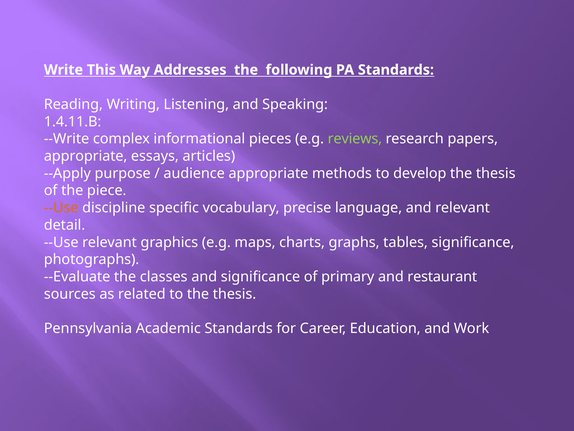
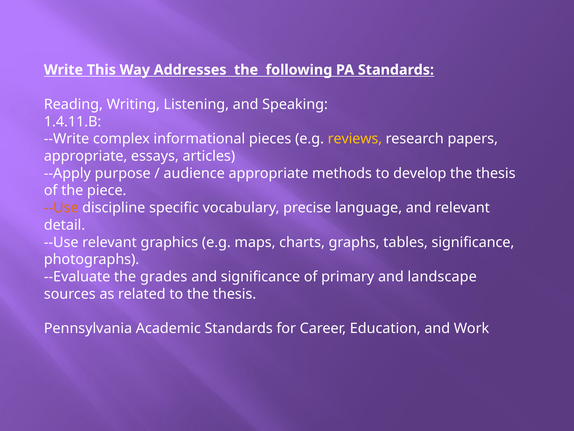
reviews colour: light green -> yellow
classes: classes -> grades
restaurant: restaurant -> landscape
